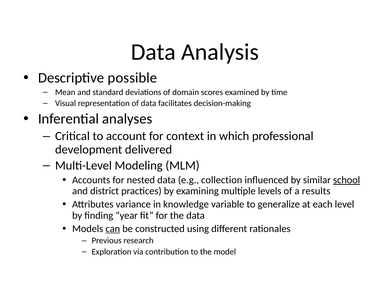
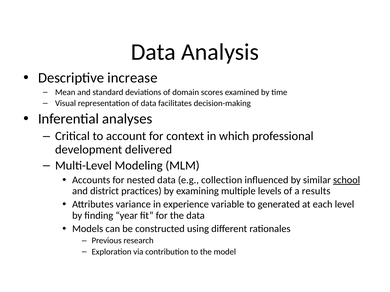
possible: possible -> increase
knowledge: knowledge -> experience
generalize: generalize -> generated
can underline: present -> none
